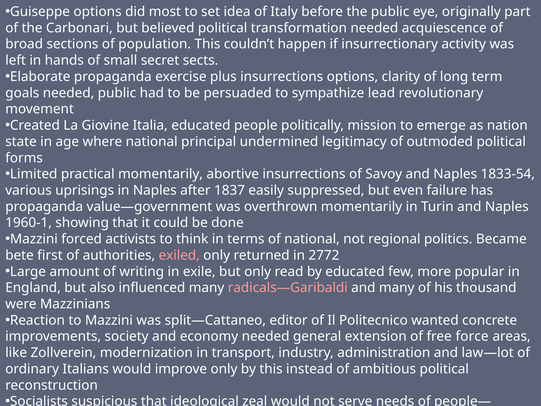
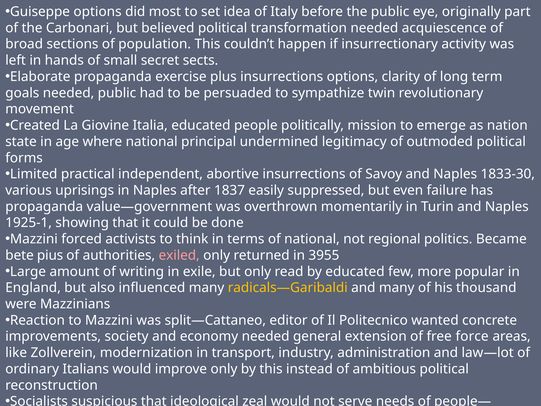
lead: lead -> twin
practical momentarily: momentarily -> independent
1833-54: 1833-54 -> 1833-30
1960-1: 1960-1 -> 1925-1
first: first -> pius
2772: 2772 -> 3955
radicals—Garibaldi colour: pink -> yellow
